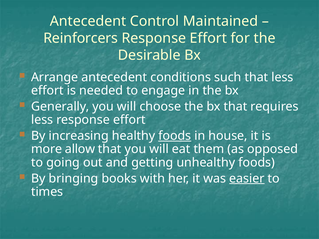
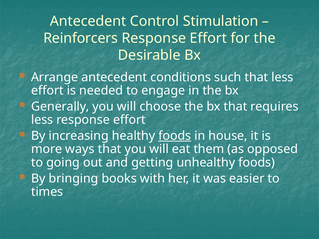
Maintained: Maintained -> Stimulation
allow: allow -> ways
easier underline: present -> none
